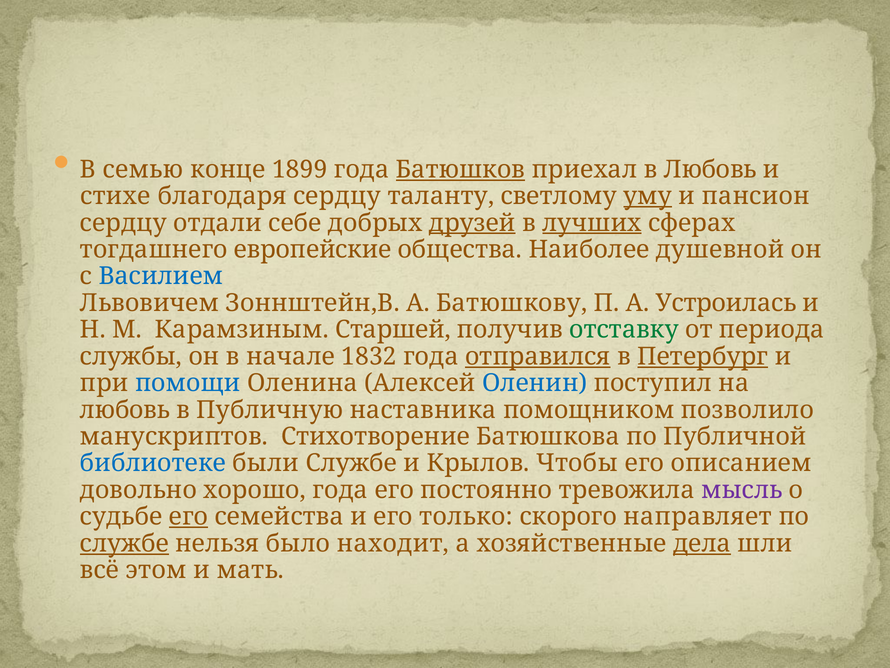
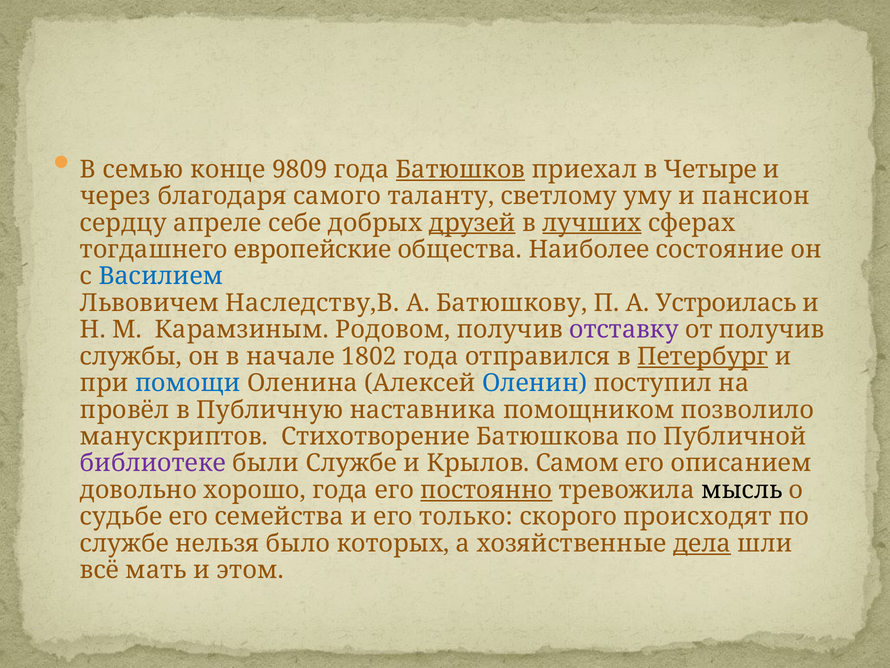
1899: 1899 -> 9809
в Любовь: Любовь -> Четыре
стихе: стихе -> через
благодаря сердцу: сердцу -> самого
уму underline: present -> none
отдали: отдали -> апреле
душевной: душевной -> состояние
Зоннштейн,В: Зоннштейн,В -> Наследству,В
Старшей: Старшей -> Родовом
отставку colour: green -> purple
от периода: периода -> получив
1832: 1832 -> 1802
отправился underline: present -> none
любовь at (125, 410): любовь -> провёл
библиотеке colour: blue -> purple
Чтобы: Чтобы -> Самом
постоянно underline: none -> present
мысль colour: purple -> black
его at (189, 516) underline: present -> none
направляет: направляет -> происходят
службе at (124, 543) underline: present -> none
находит: находит -> которых
этом: этом -> мать
мать: мать -> этом
